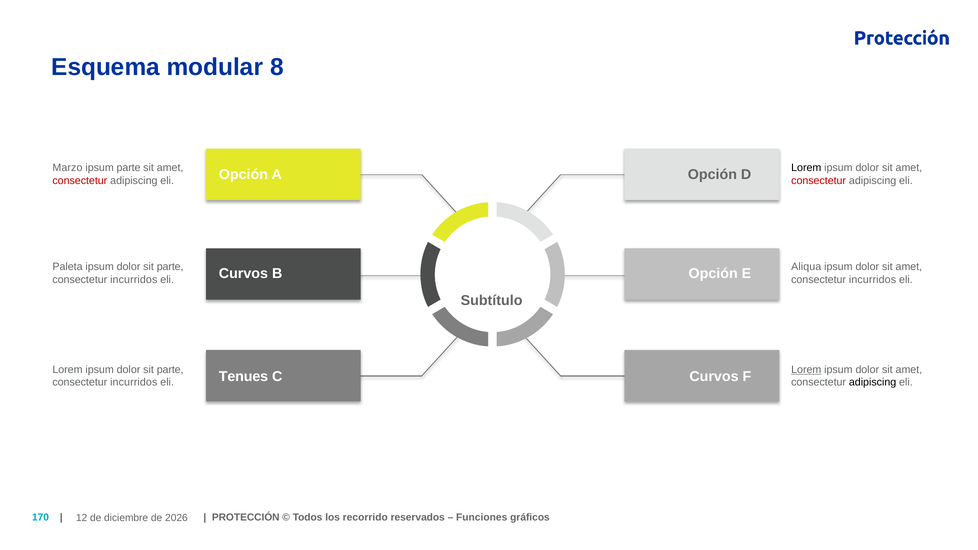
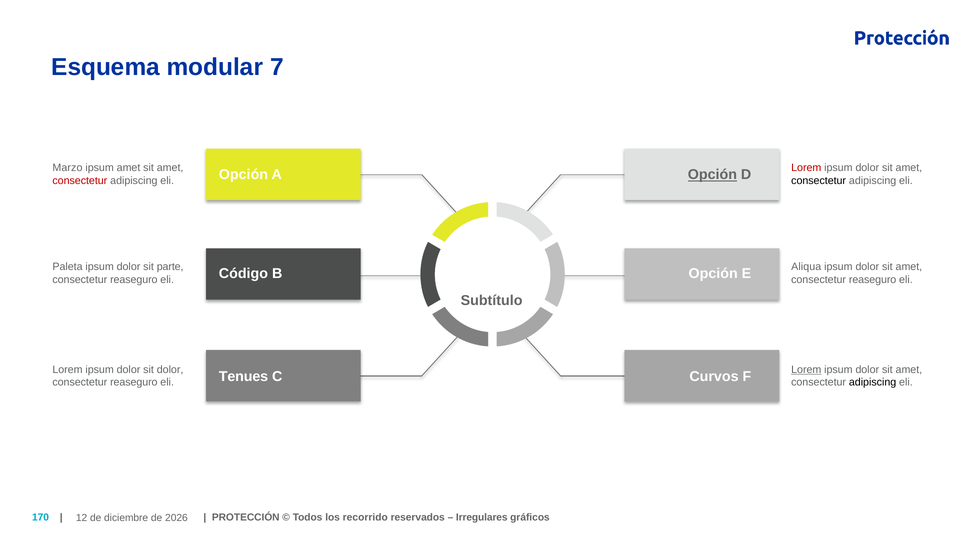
8: 8 -> 7
ipsum parte: parte -> amet
Lorem at (806, 168) colour: black -> red
Opción at (712, 175) underline: none -> present
consectetur at (819, 181) colour: red -> black
Curvos at (243, 274): Curvos -> Código
incurridos at (134, 280): incurridos -> reaseguro
incurridos at (873, 280): incurridos -> reaseguro
parte at (170, 370): parte -> dolor
incurridos at (134, 383): incurridos -> reaseguro
Funciones: Funciones -> Irregulares
